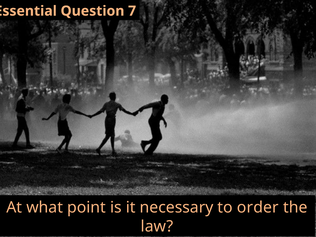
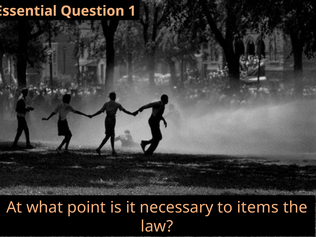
7: 7 -> 1
order: order -> items
